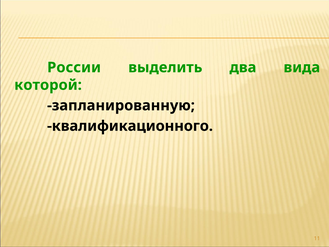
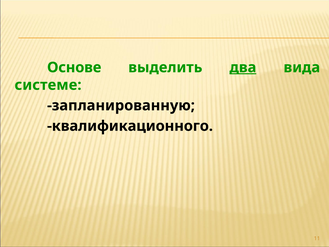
России: России -> Основе
два underline: none -> present
которой: которой -> системе
